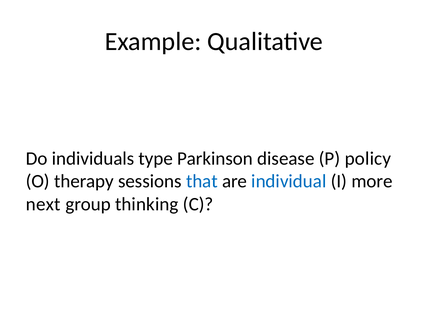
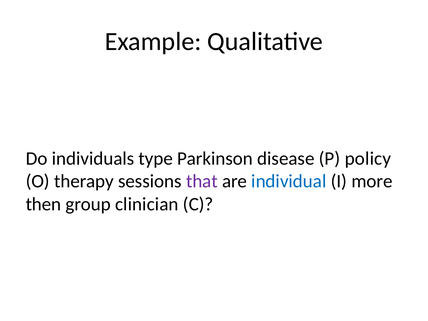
that colour: blue -> purple
next: next -> then
thinking: thinking -> clinician
